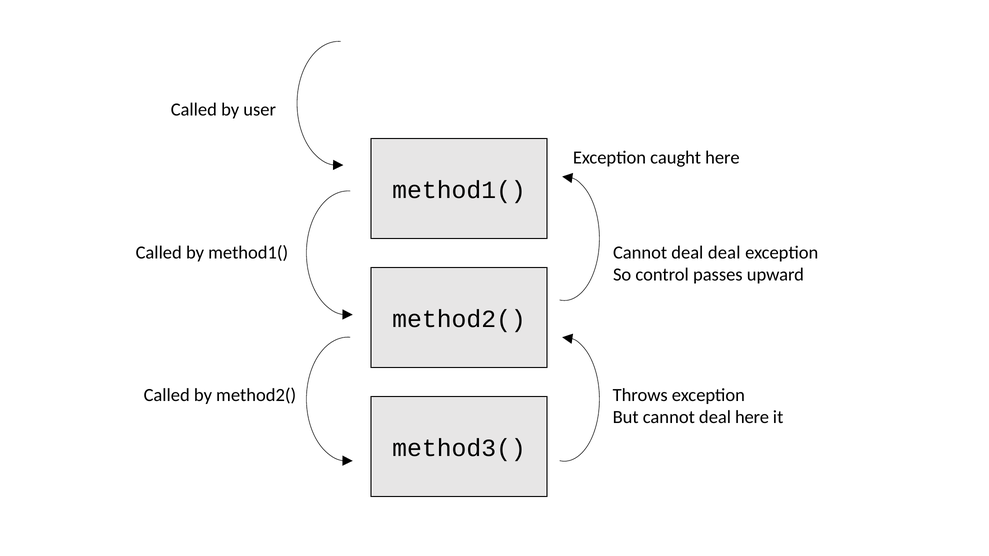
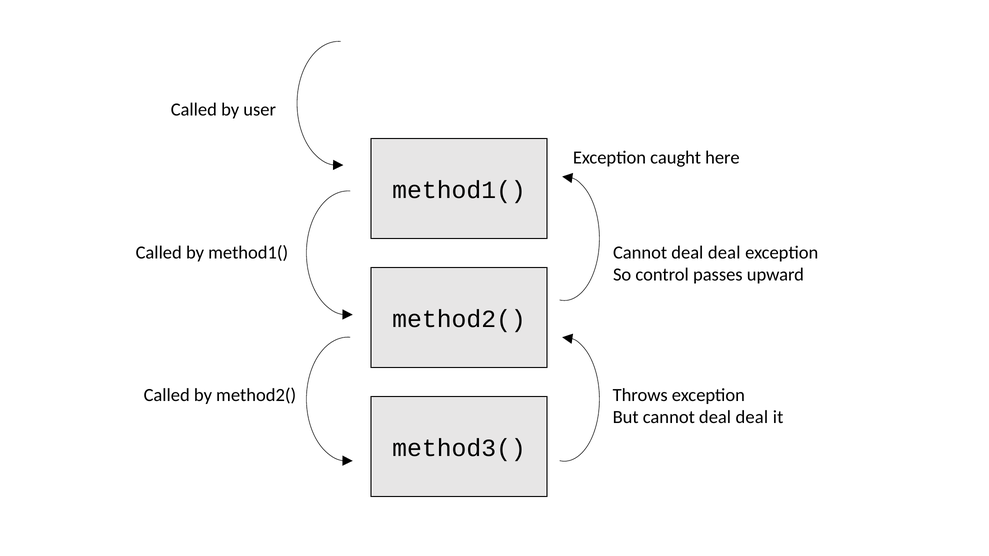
But cannot deal here: here -> deal
